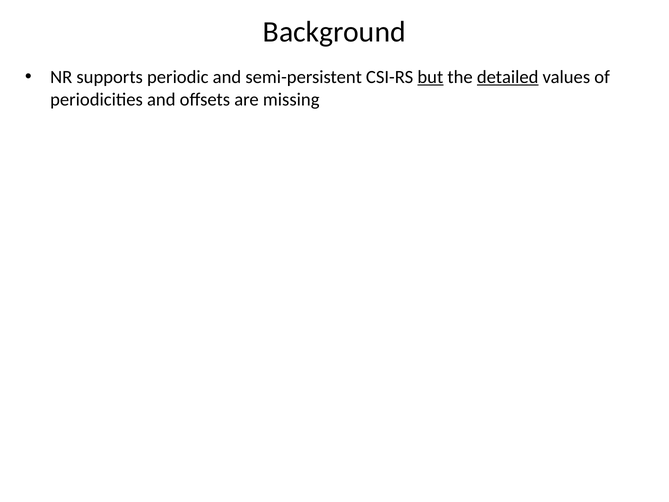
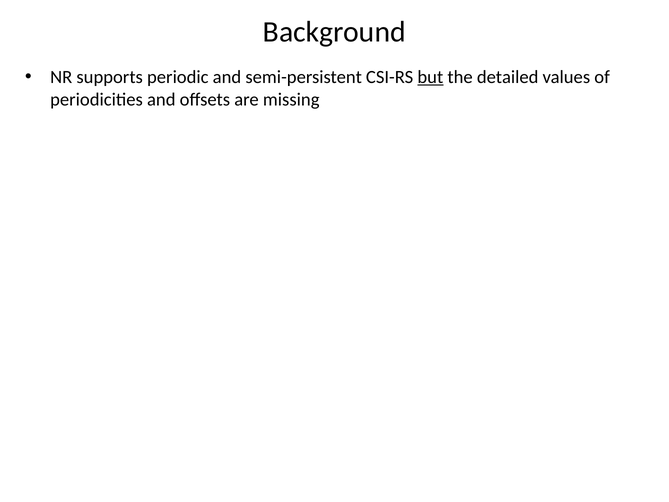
detailed underline: present -> none
